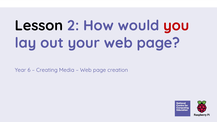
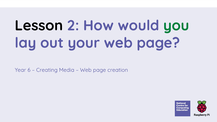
you colour: red -> green
